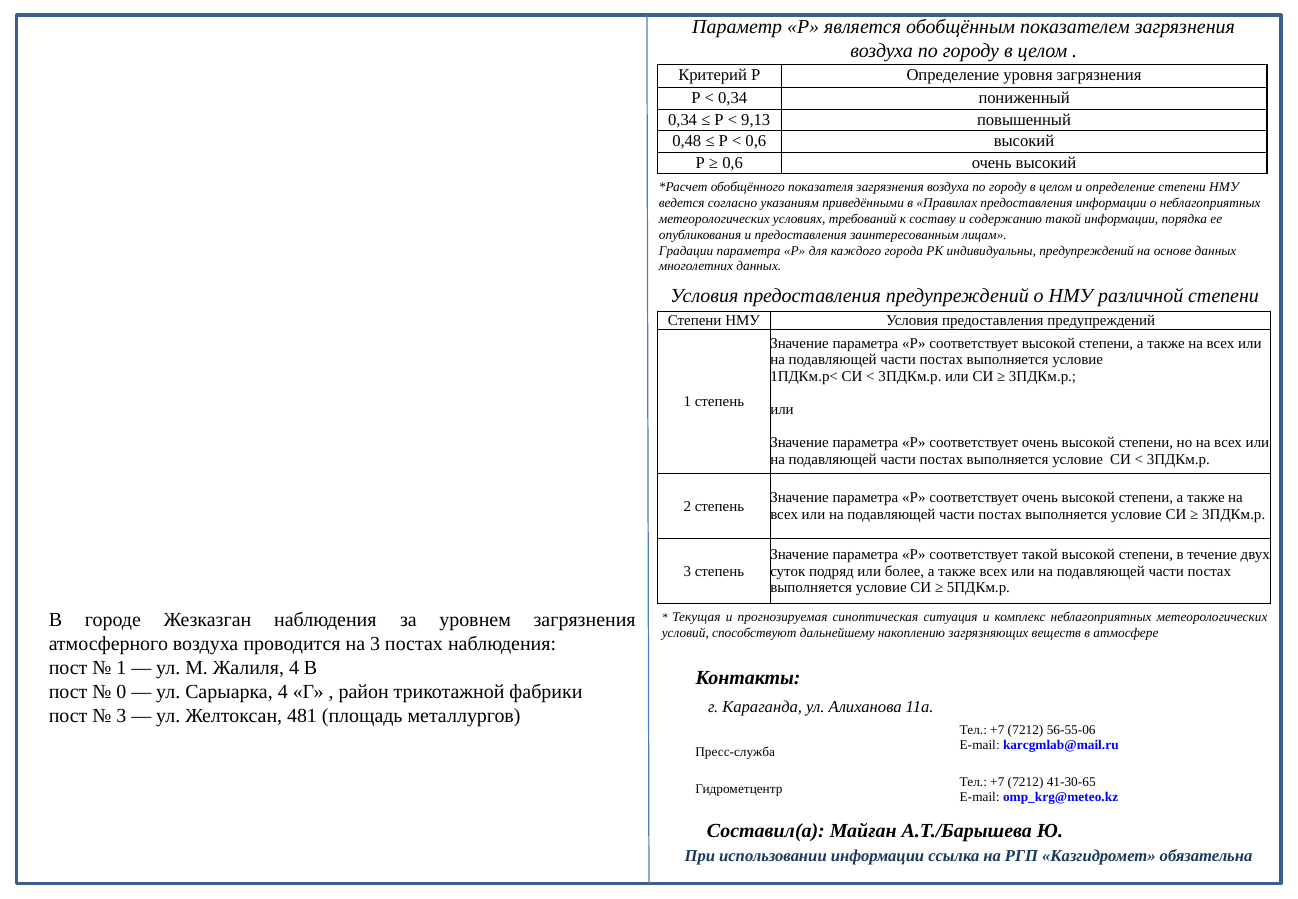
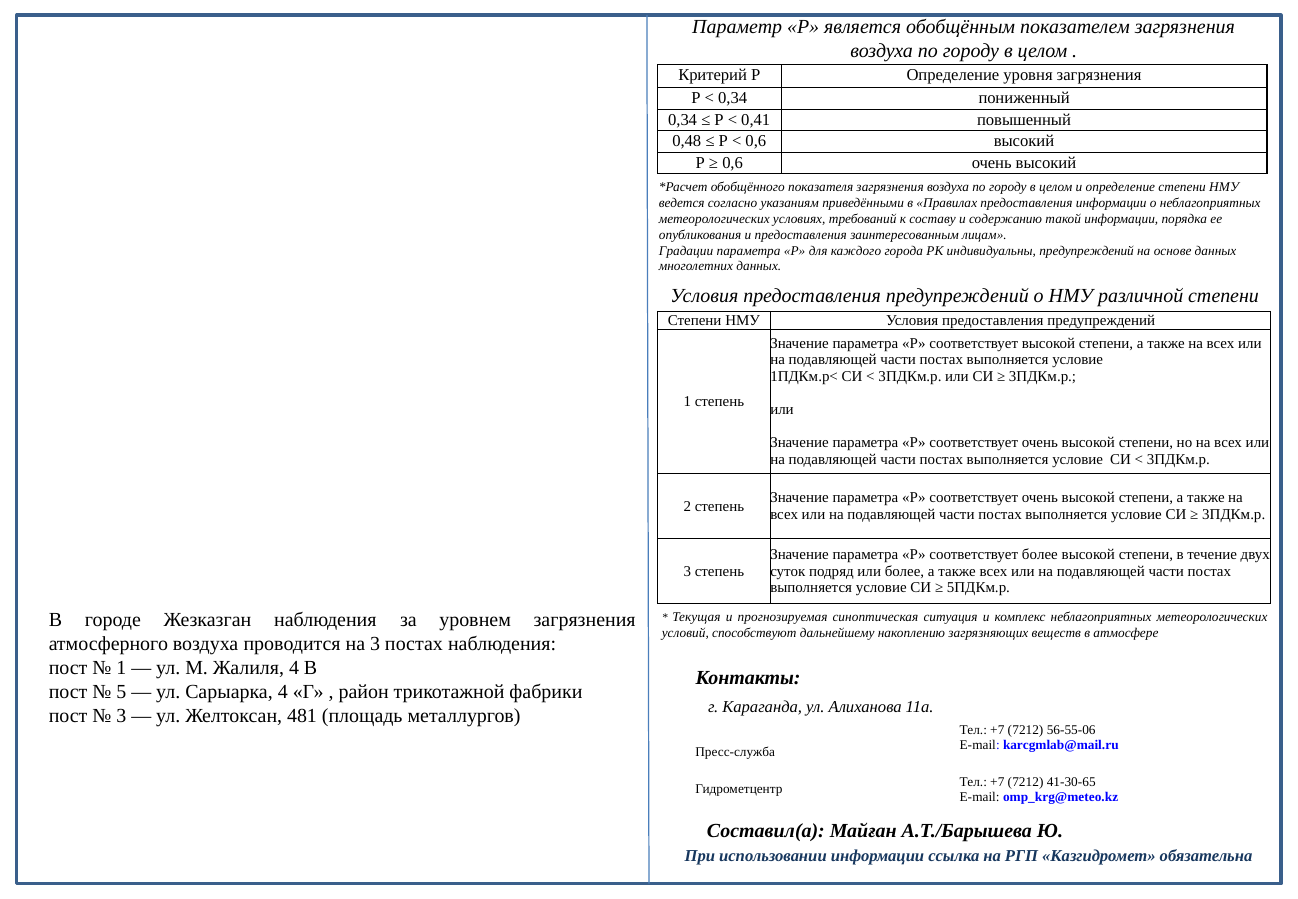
9,13: 9,13 -> 0,41
соответствует такой: такой -> более
0: 0 -> 5
